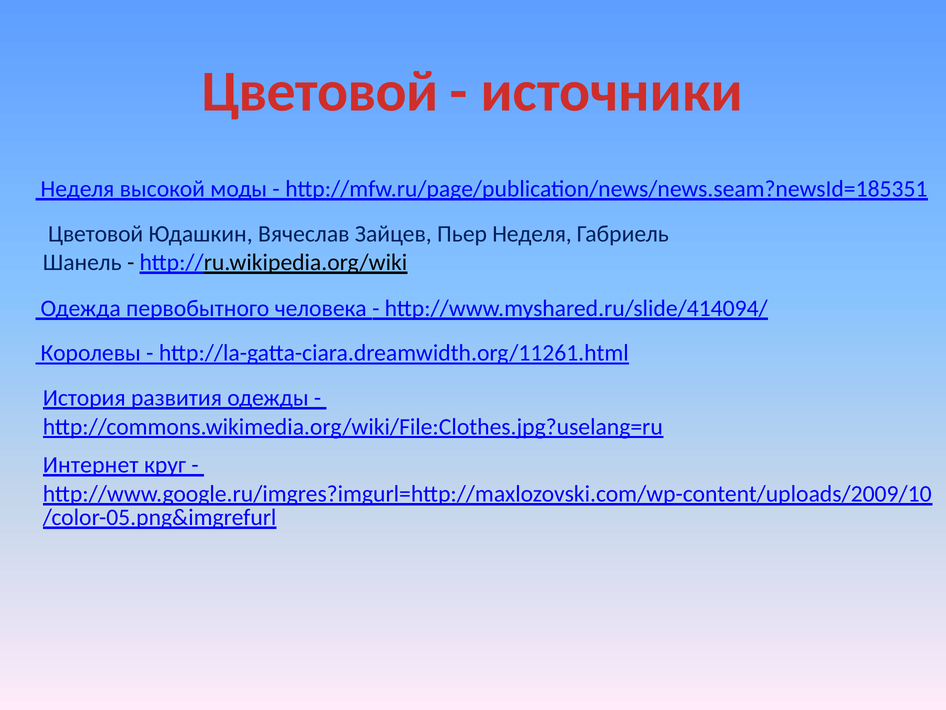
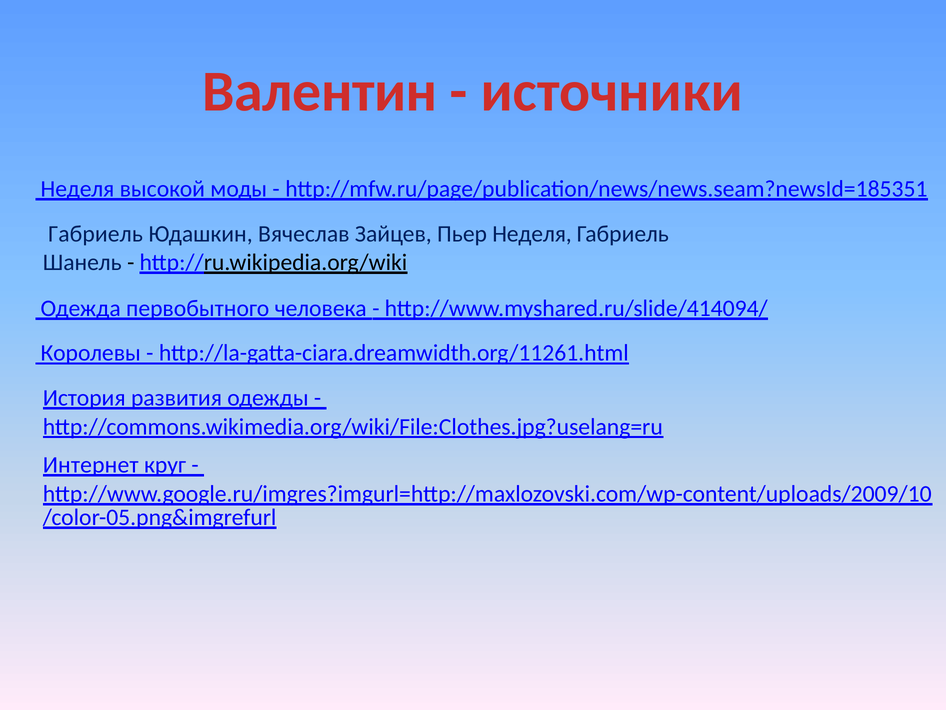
Цветовой at (320, 92): Цветовой -> Валентин
Цветовой at (96, 234): Цветовой -> Габриель
